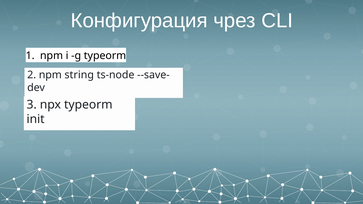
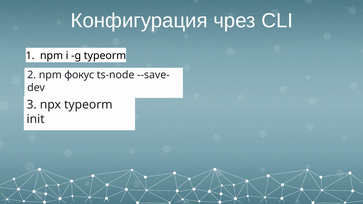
string: string -> фокус
